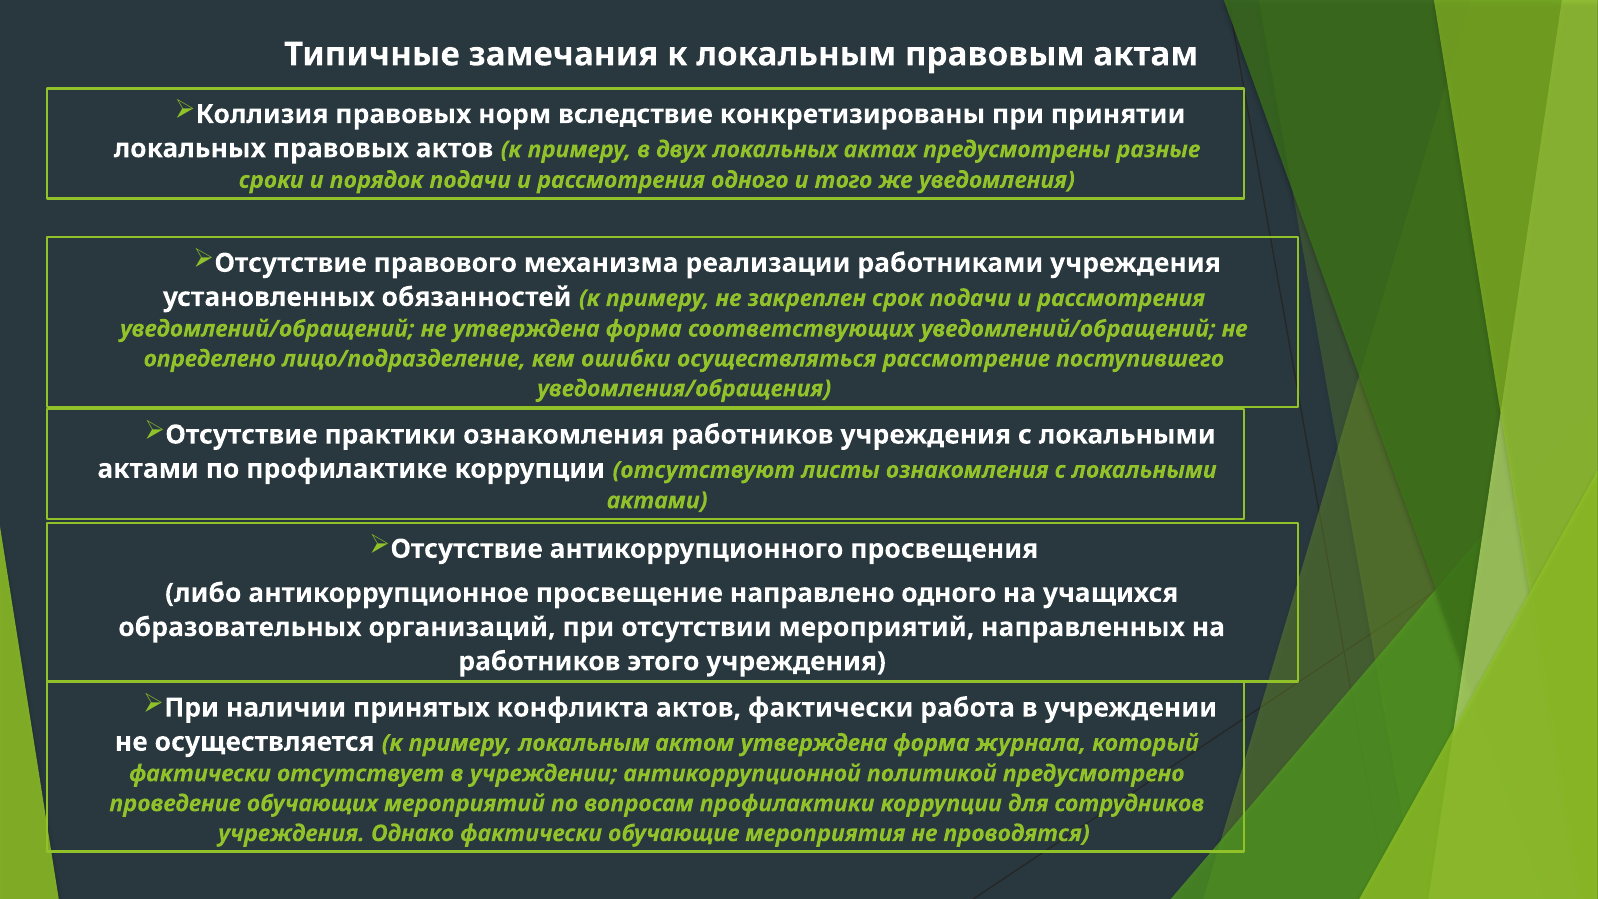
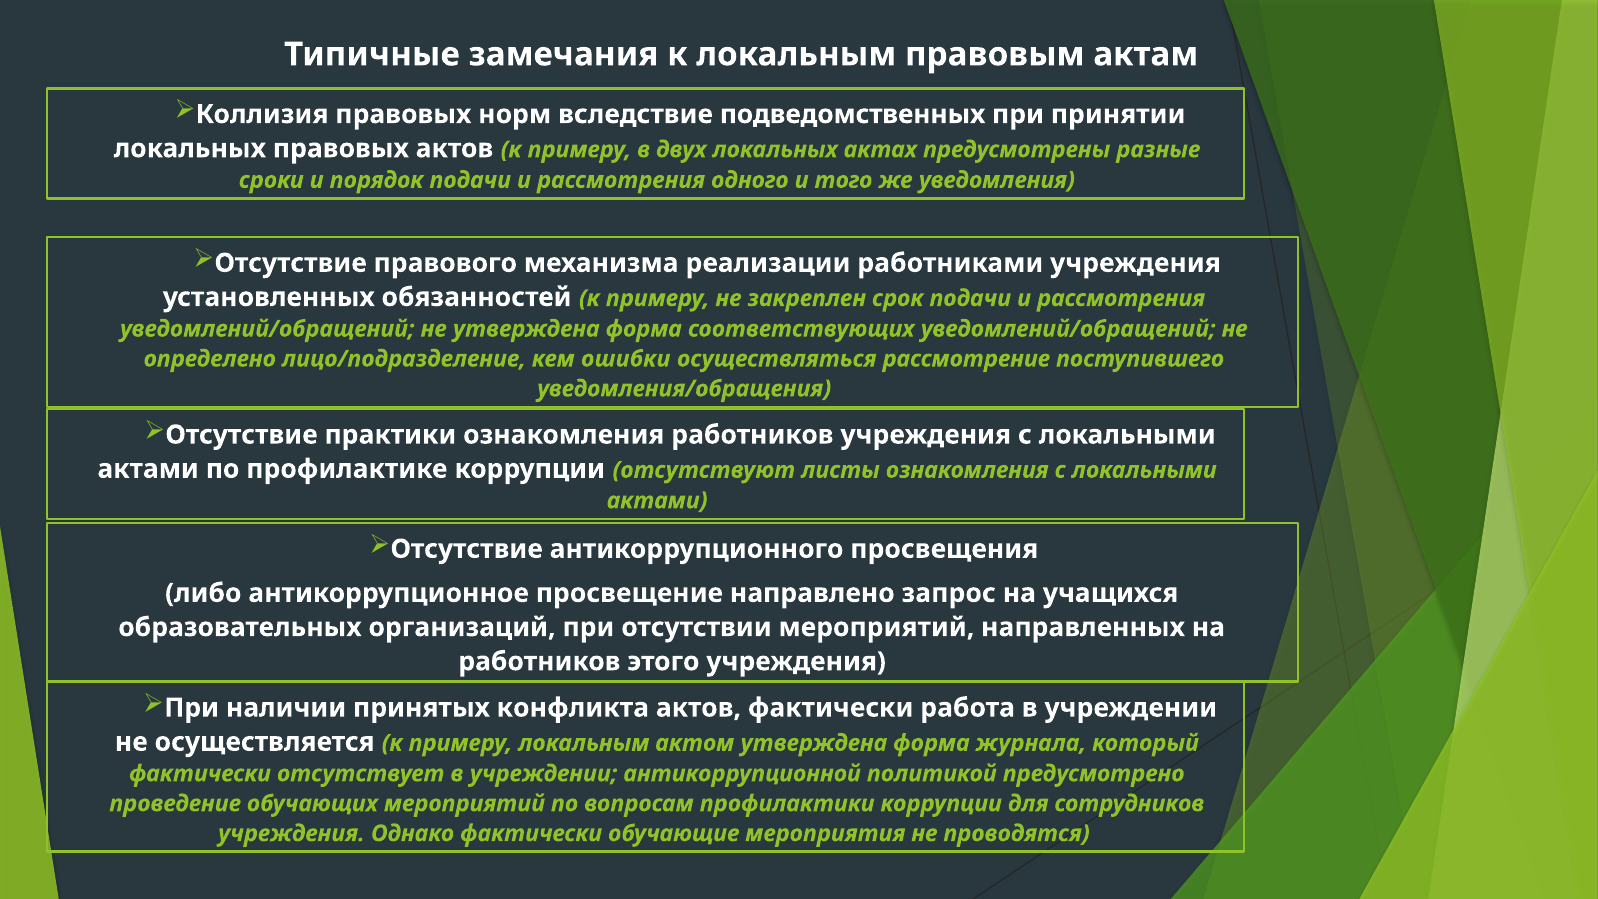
конкретизированы: конкретизированы -> подведомственных
направлено одного: одного -> запрос
